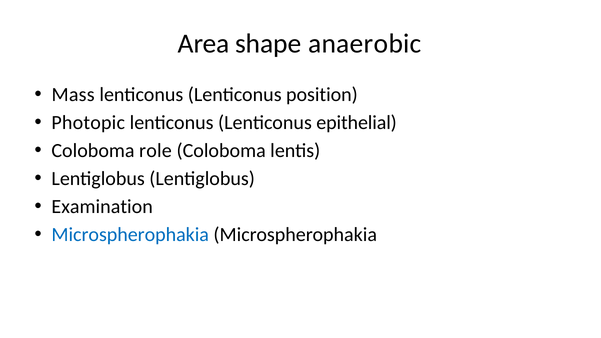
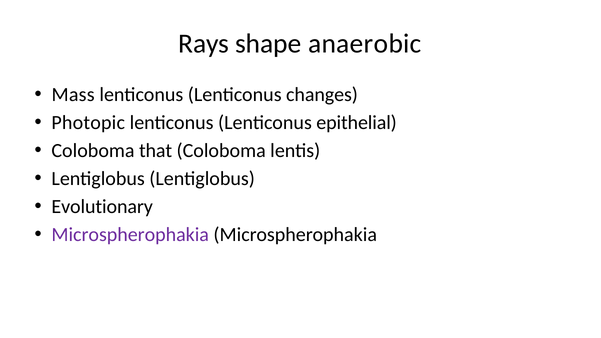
Area: Area -> Rays
position: position -> changes
role: role -> that
Examination: Examination -> Evolutionary
Microspherophakia at (130, 235) colour: blue -> purple
